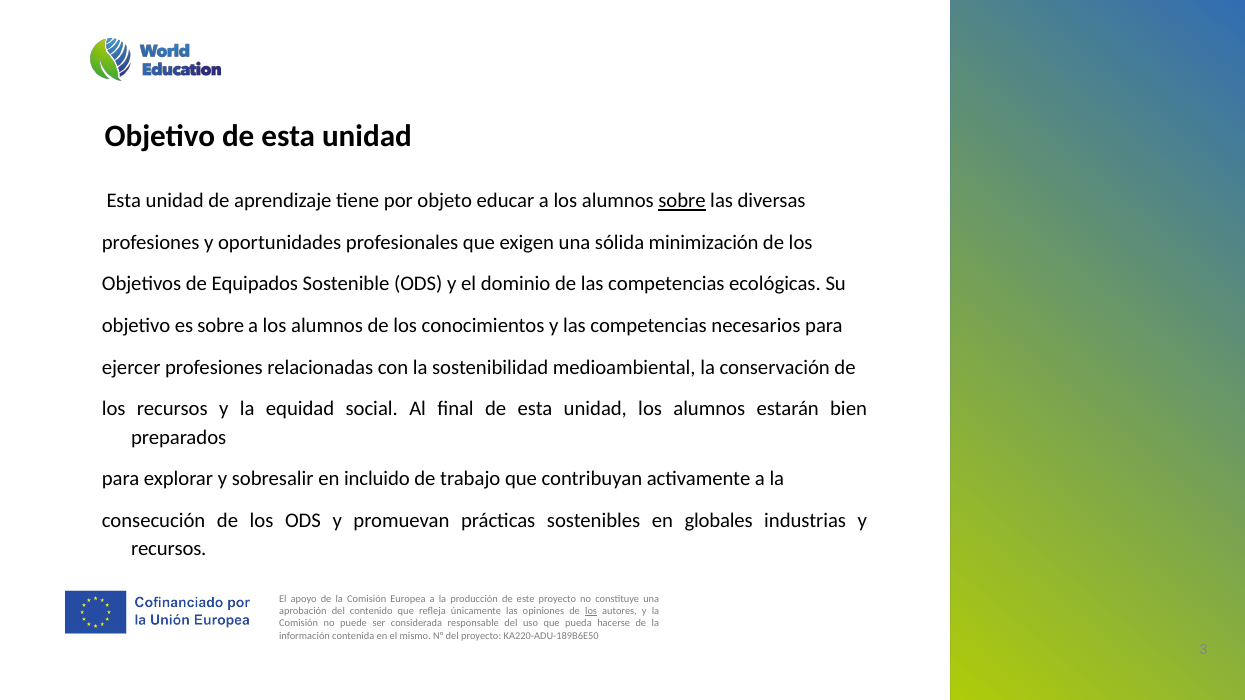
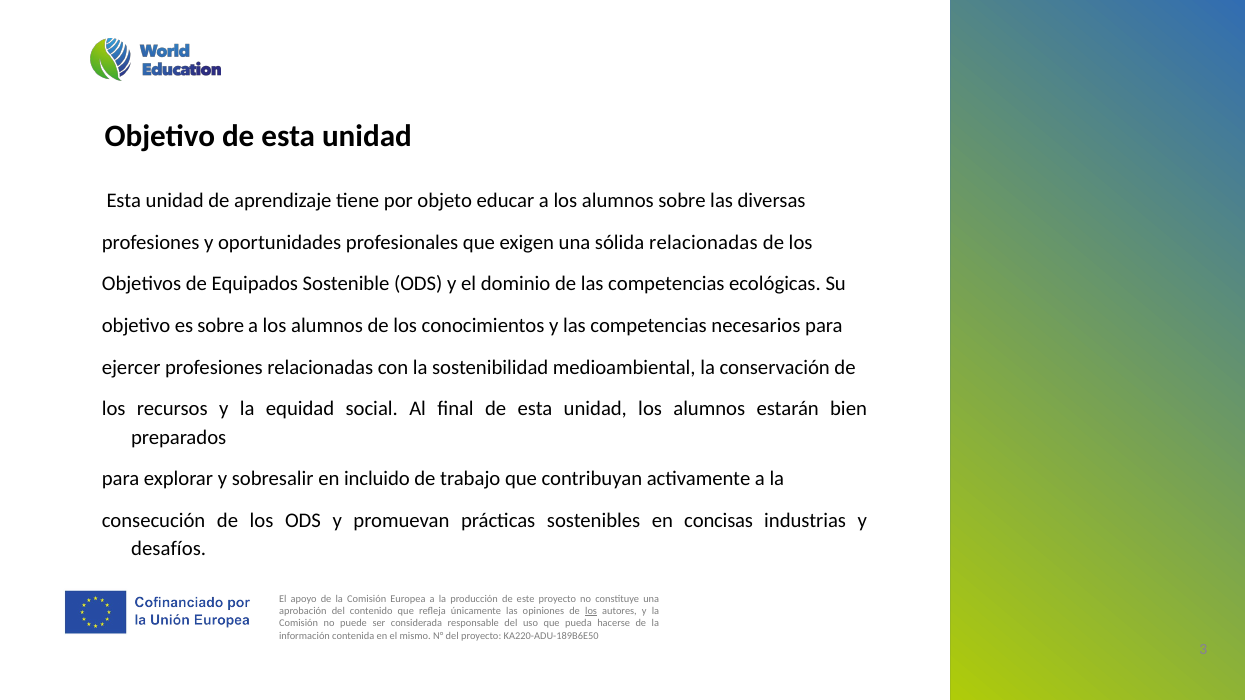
sobre at (682, 201) underline: present -> none
sólida minimización: minimización -> relacionadas
globales: globales -> concisas
recursos at (169, 549): recursos -> desafíos
